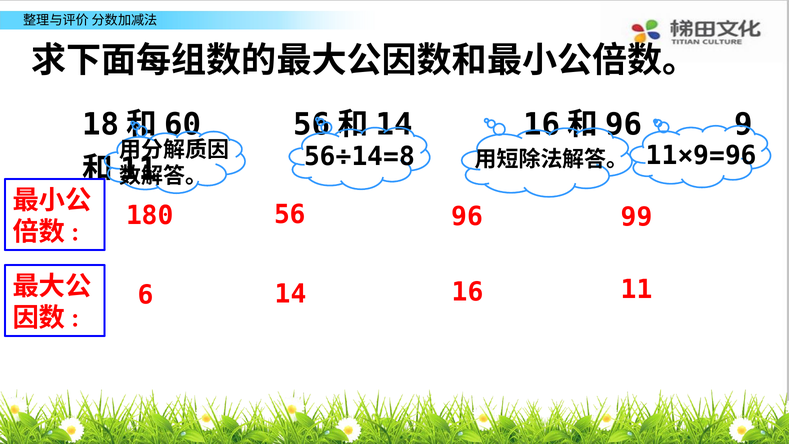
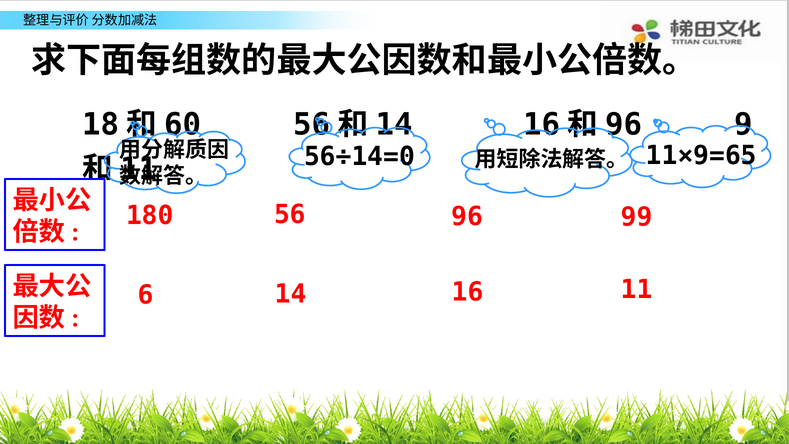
11×9=96: 11×9=96 -> 11×9=65
56÷14=8: 56÷14=8 -> 56÷14=0
